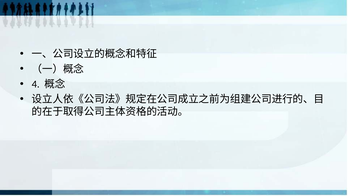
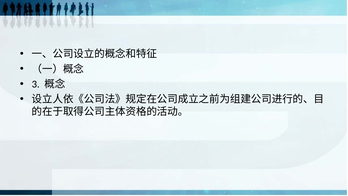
4: 4 -> 3
